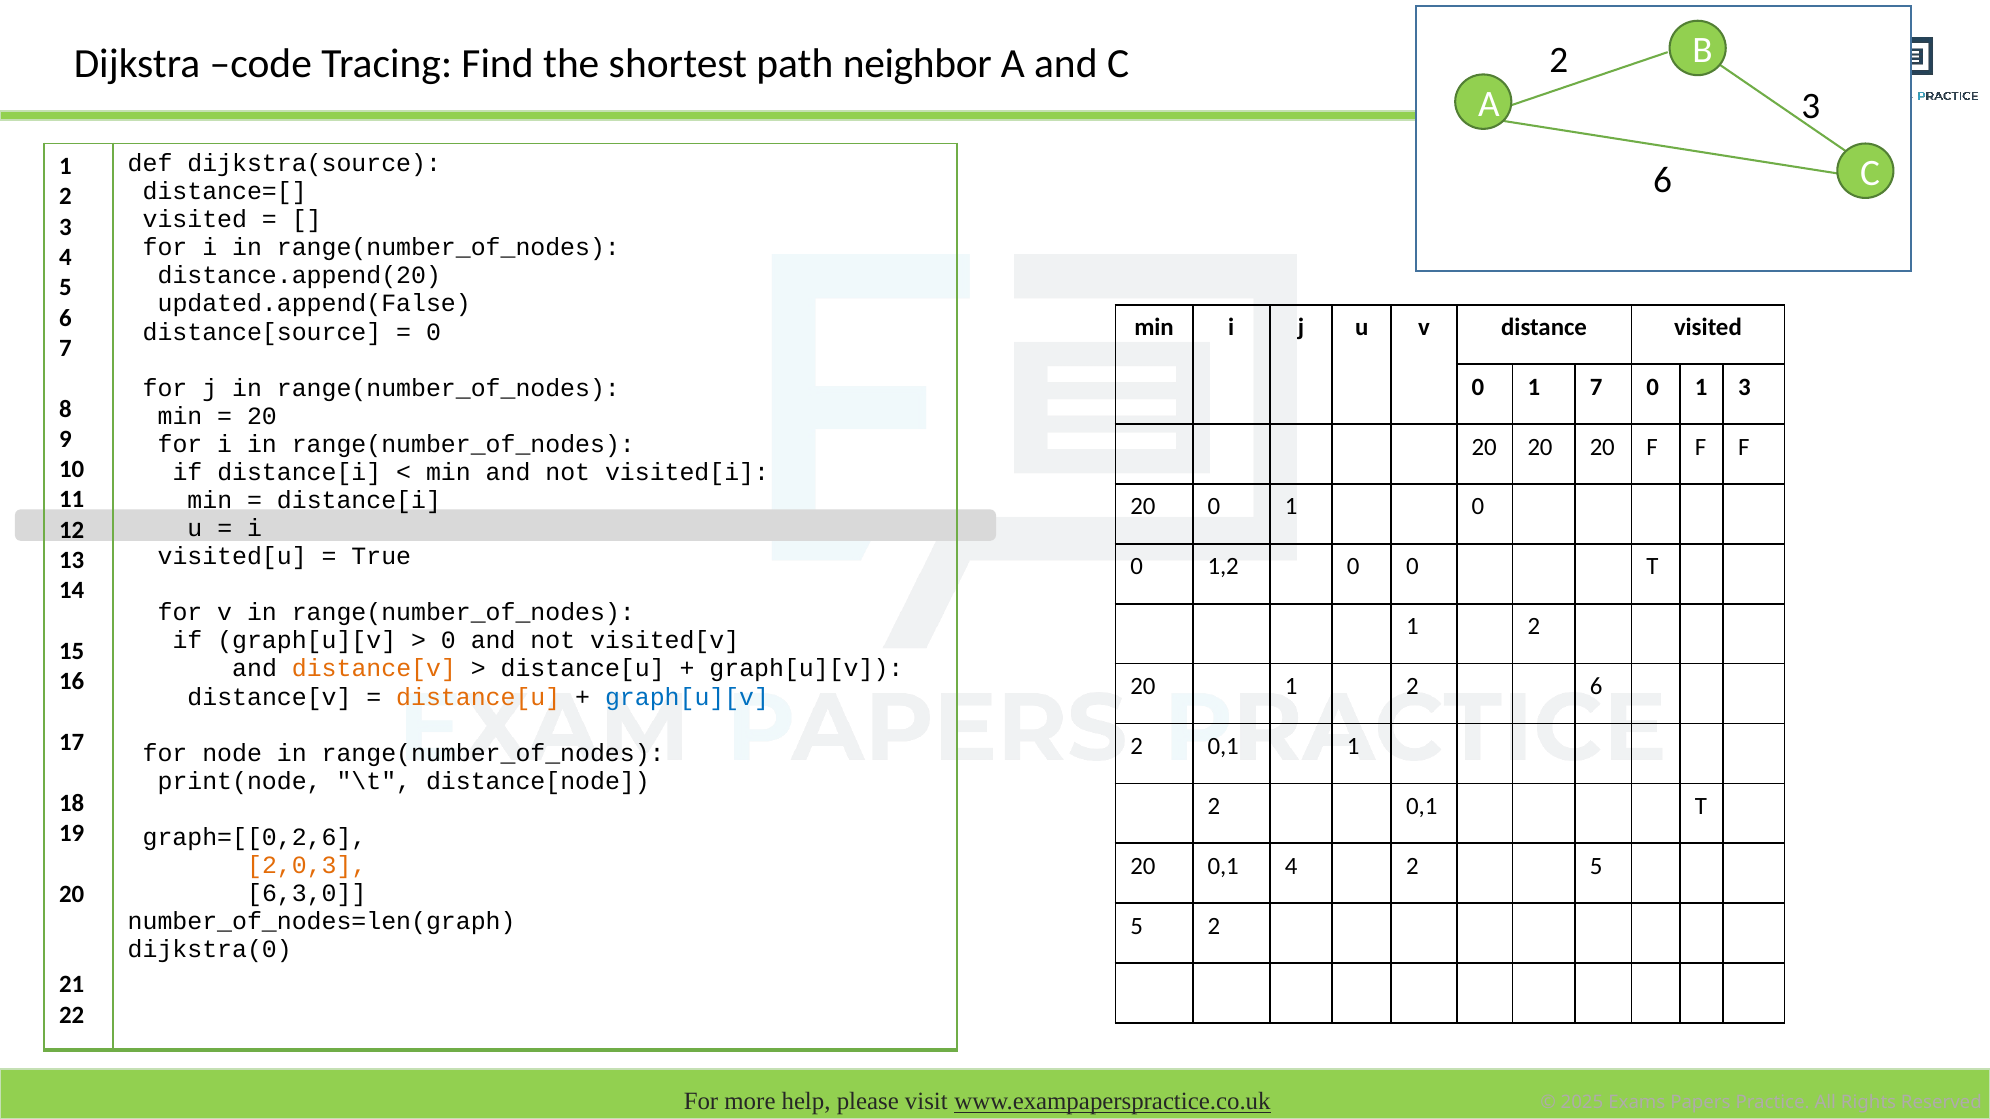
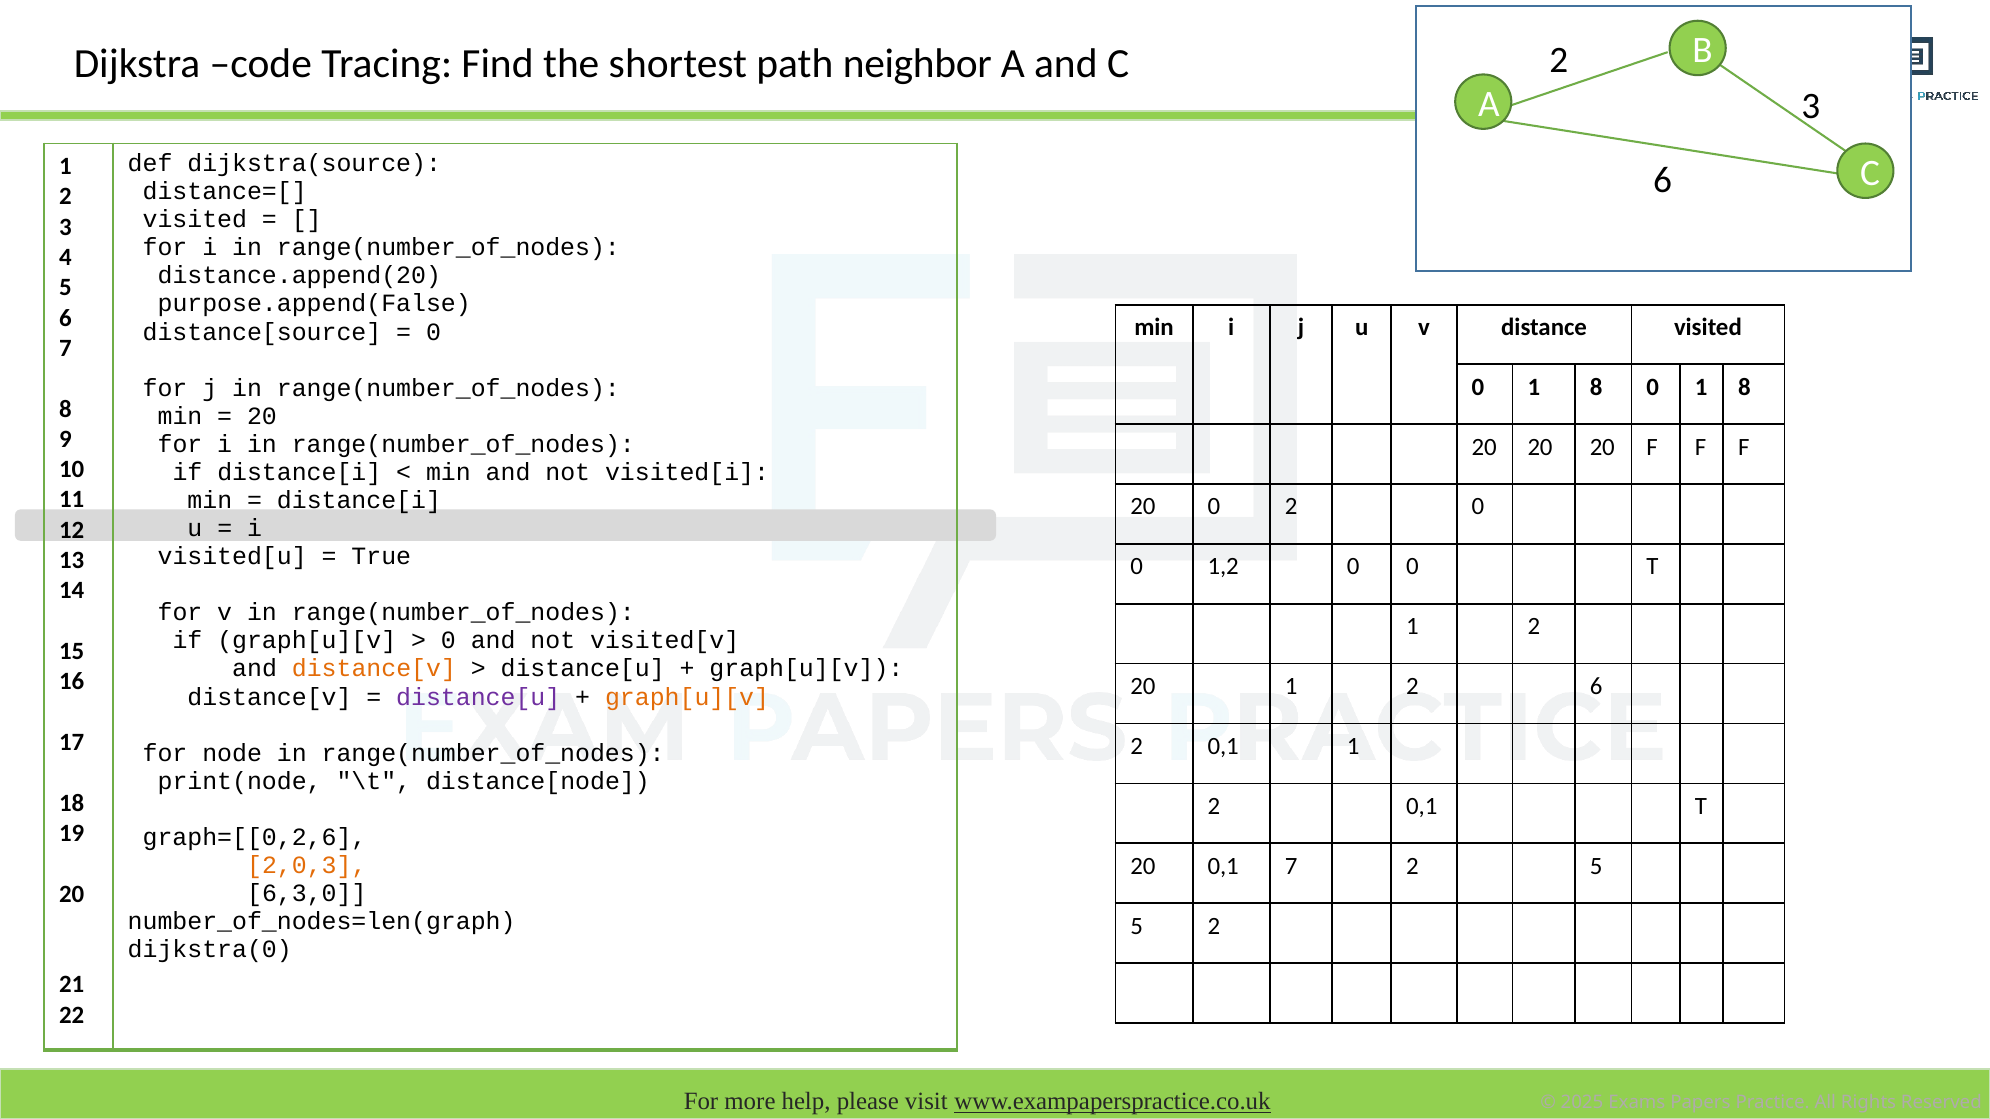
updated.append(False: updated.append(False -> purpose.append(False
7 at (1596, 387): 7 -> 8
3 at (1744, 387): 3 -> 8
20 0 1: 1 -> 2
distance[u at (478, 697) colour: orange -> purple
graph[u][v at (687, 697) colour: blue -> orange
0,1 4: 4 -> 7
